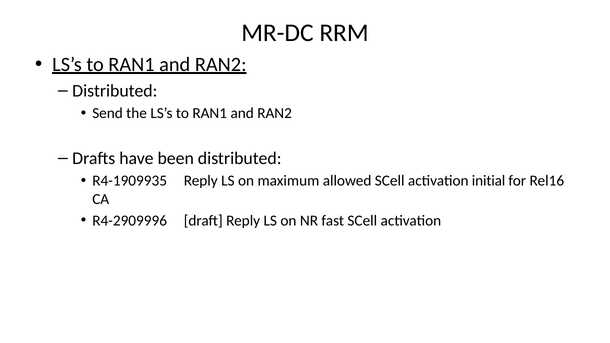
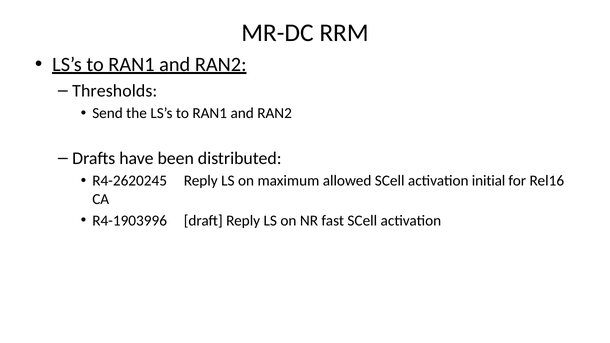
Distributed at (115, 91): Distributed -> Thresholds
R4-1909935: R4-1909935 -> R4-2620245
R4-2909996: R4-2909996 -> R4-1903996
